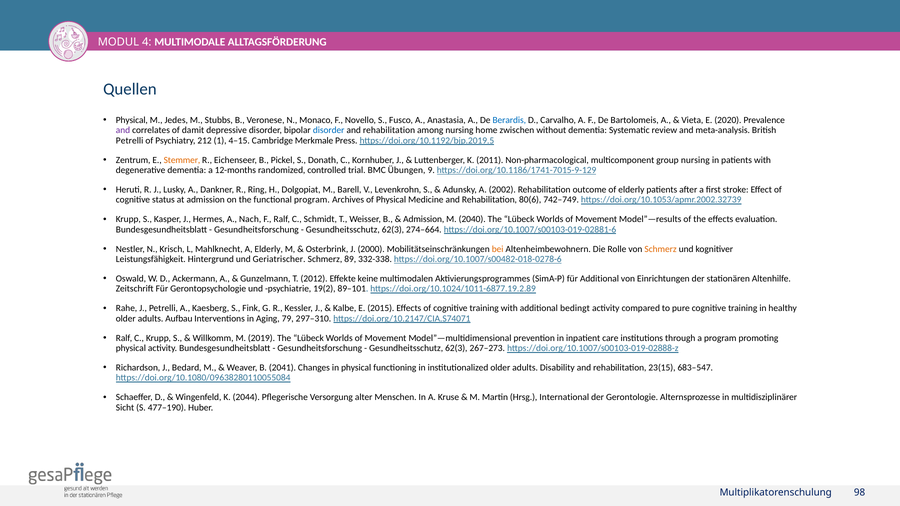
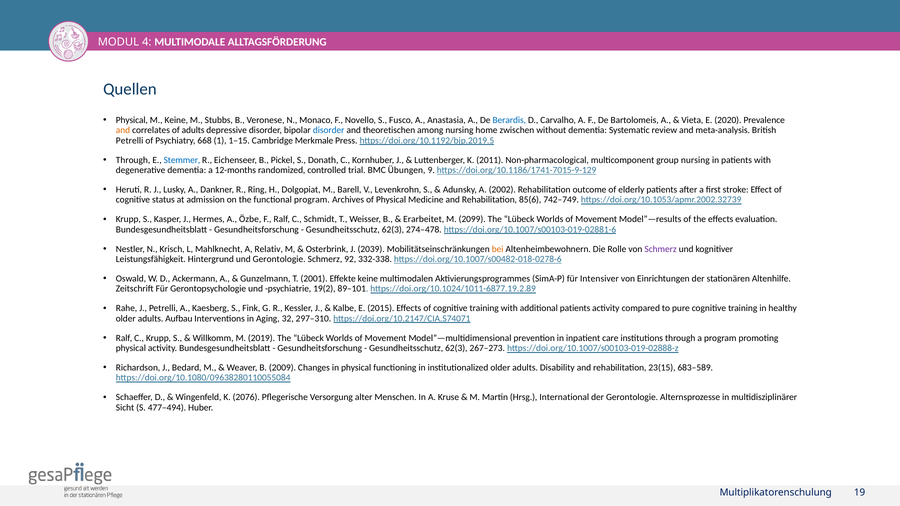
M Jedes: Jedes -> Keine
and at (123, 130) colour: purple -> orange
of damit: damit -> adults
rehabilitation at (389, 130): rehabilitation -> theoretischen
212: 212 -> 668
4–15: 4–15 -> 1–15
Zentrum at (133, 160): Zentrum -> Through
Stemmer colour: orange -> blue
80(6: 80(6 -> 85(6
Nach: Nach -> Özbe
Admission at (424, 219): Admission -> Erarbeitet
2040: 2040 -> 2099
274–664: 274–664 -> 274–478
A Elderly: Elderly -> Relativ
2000: 2000 -> 2039
Schmerz at (661, 249) colour: orange -> purple
und Geriatrischer: Geriatrischer -> Gerontologie
89: 89 -> 92
2012: 2012 -> 2001
für Additional: Additional -> Intensiver
additional bedingt: bedingt -> patients
79: 79 -> 32
2041: 2041 -> 2009
683–547: 683–547 -> 683–589
2044: 2044 -> 2076
477–190: 477–190 -> 477–494
98: 98 -> 19
